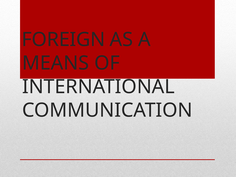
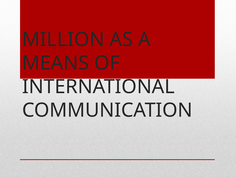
FOREIGN: FOREIGN -> MILLION
